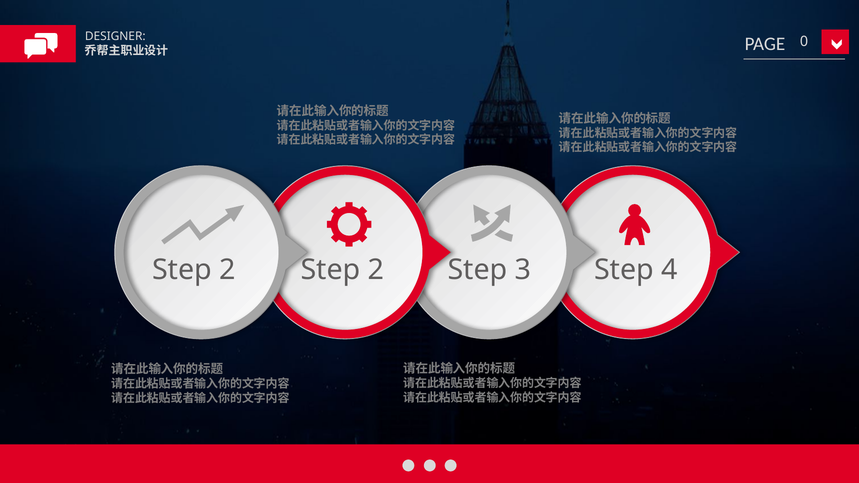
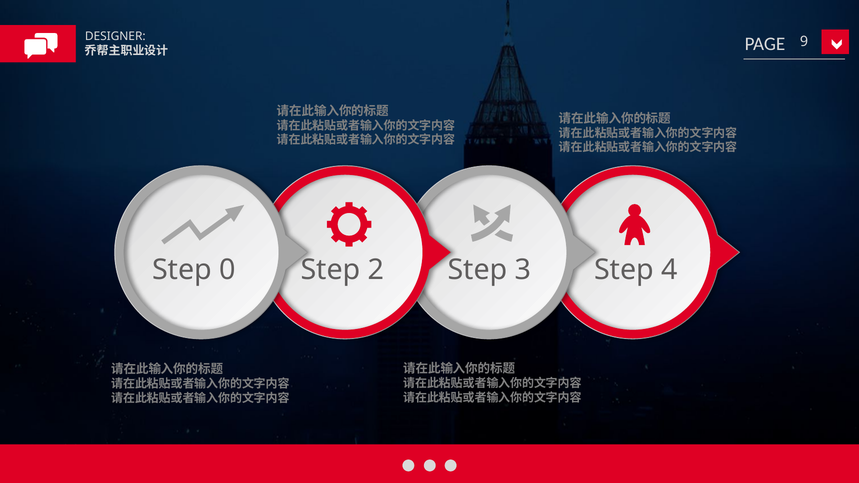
0: 0 -> 9
2 at (228, 270): 2 -> 0
